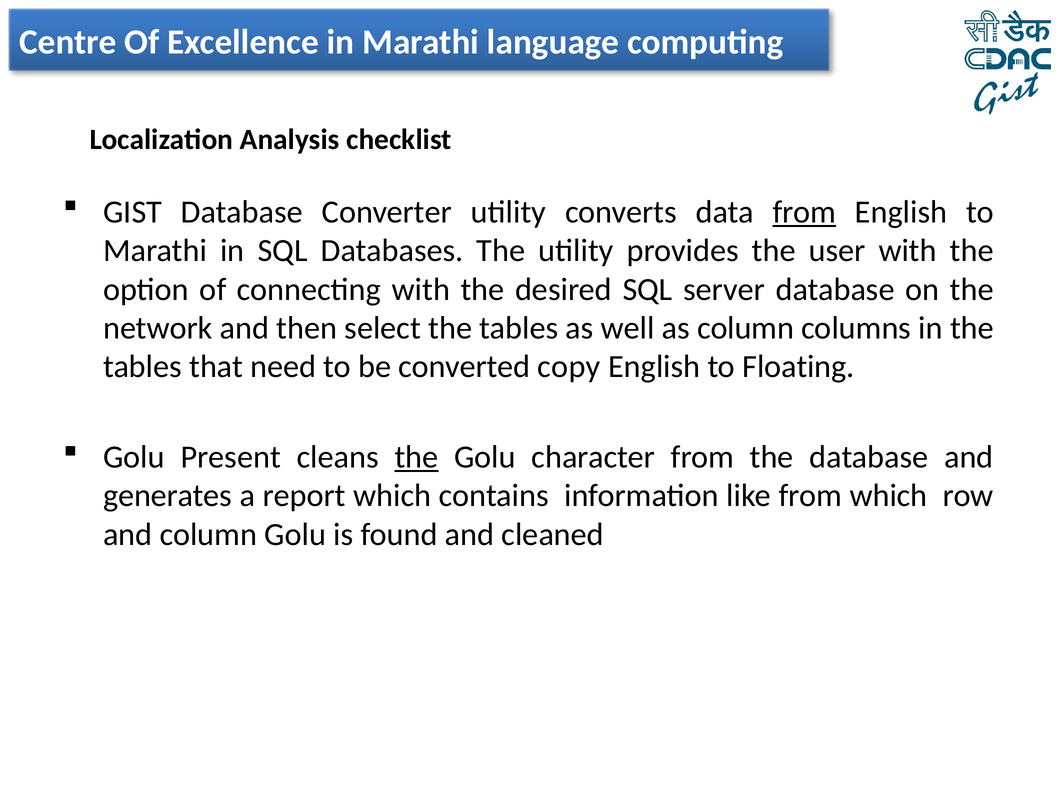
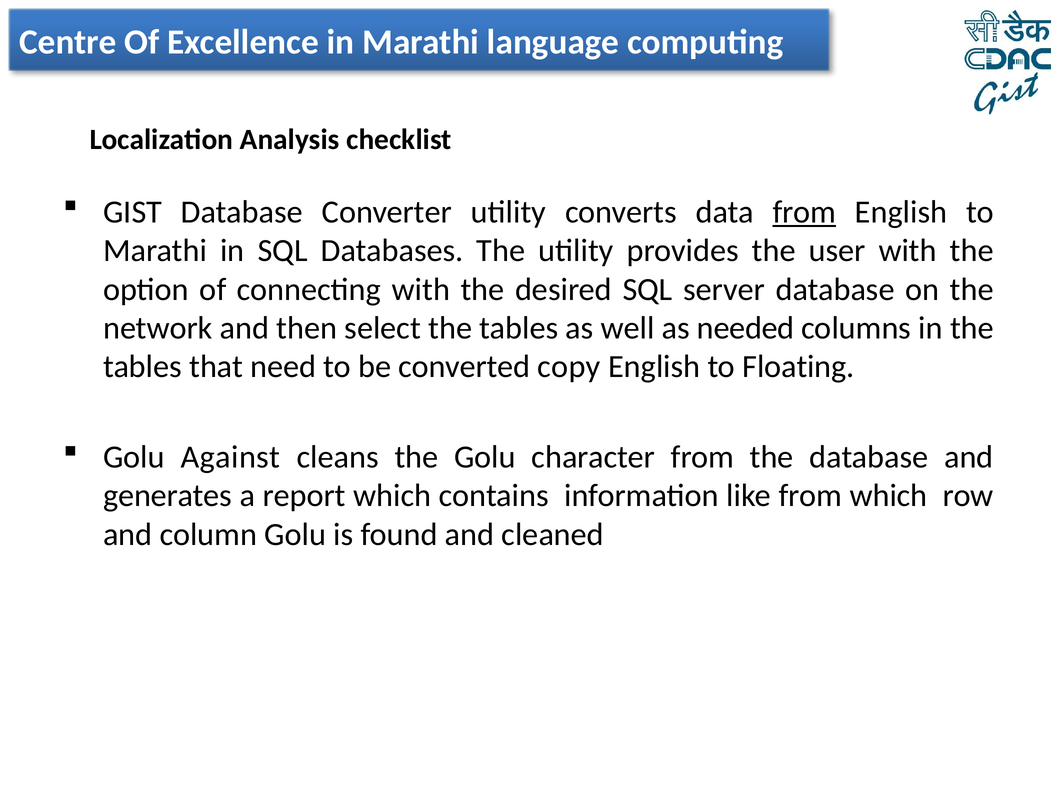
as column: column -> needed
Present: Present -> Against
the at (416, 457) underline: present -> none
